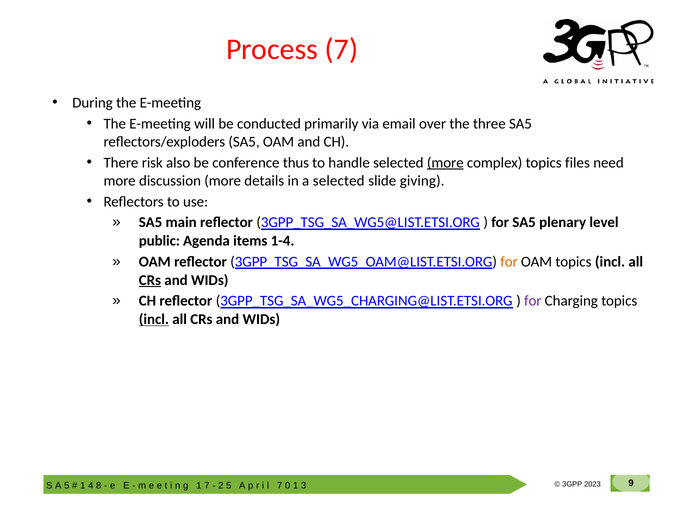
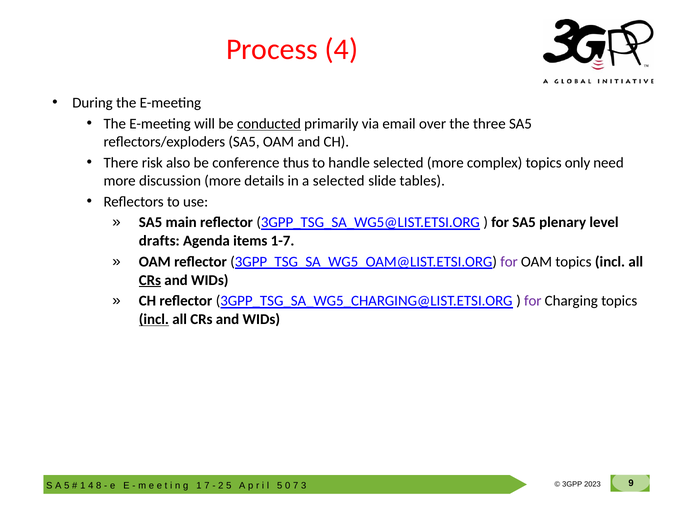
Process 7: 7 -> 4
conducted underline: none -> present
more at (445, 163) underline: present -> none
files: files -> only
giving: giving -> tables
public: public -> drafts
1-4: 1-4 -> 1-7
for at (509, 262) colour: orange -> purple
7 at (280, 485): 7 -> 5
1 at (296, 485): 1 -> 7
